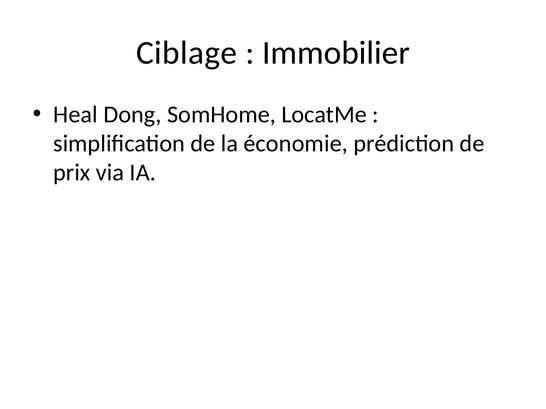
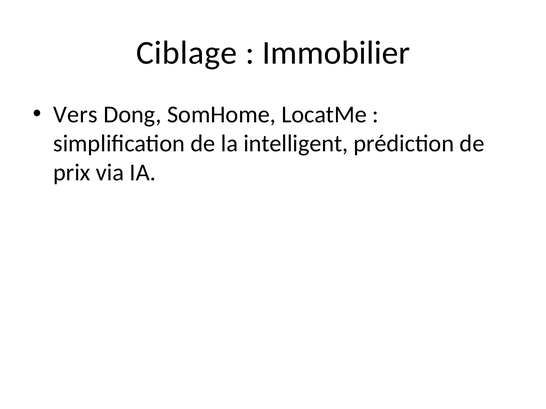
Heal: Heal -> Vers
économie: économie -> intelligent
